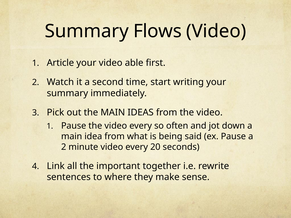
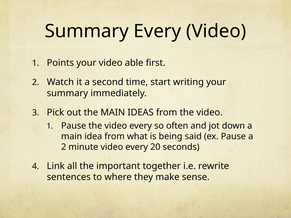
Summary Flows: Flows -> Every
Article: Article -> Points
